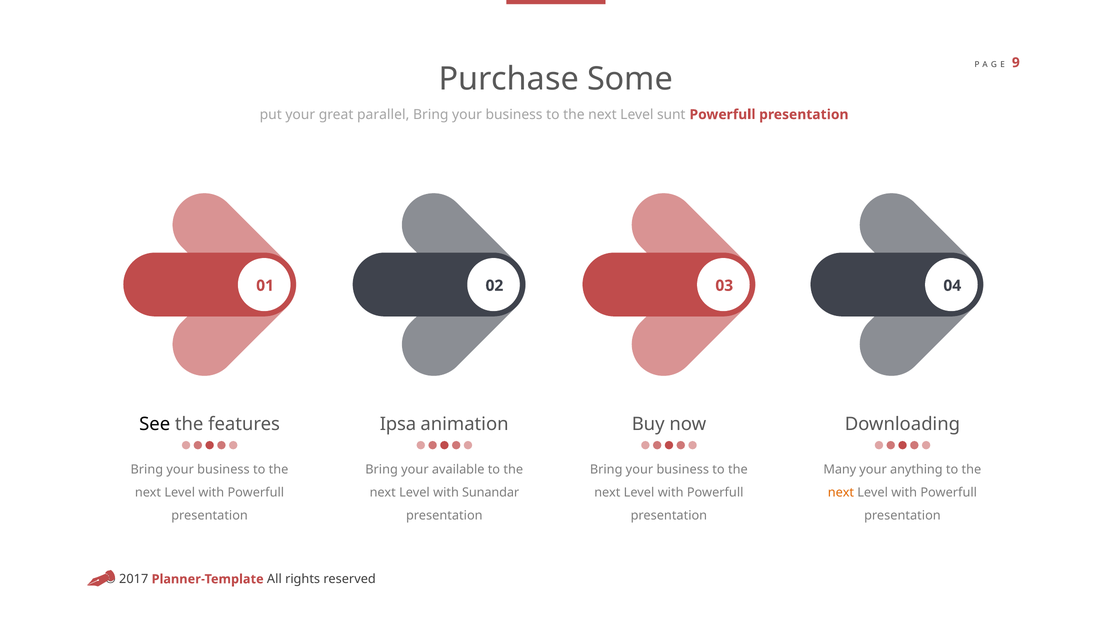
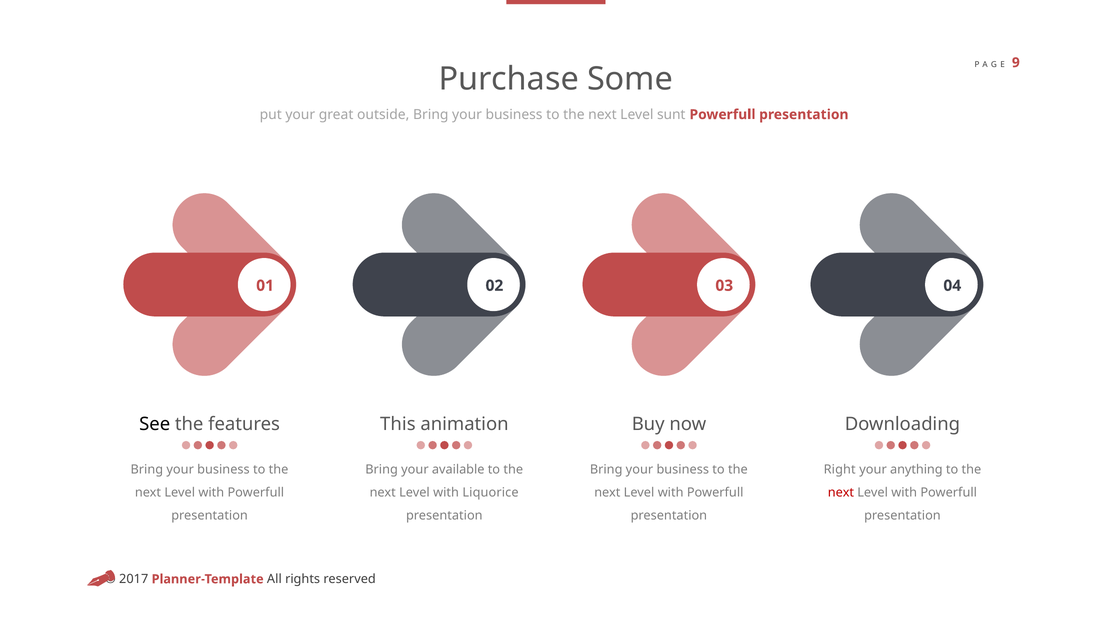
parallel: parallel -> outside
Ipsa: Ipsa -> This
Many: Many -> Right
Sunandar: Sunandar -> Liquorice
next at (841, 493) colour: orange -> red
